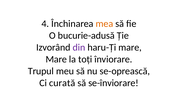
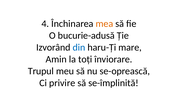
din colour: purple -> blue
Mare at (56, 59): Mare -> Amin
curată: curată -> privire
se-înviorare: se-înviorare -> se-împlinită
